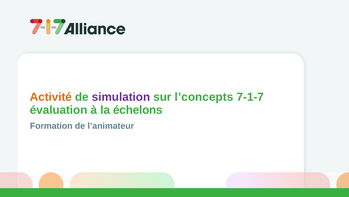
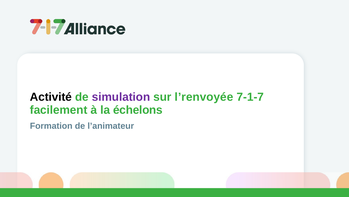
Activité colour: orange -> black
l’concepts: l’concepts -> l’renvoyée
évaluation: évaluation -> facilement
